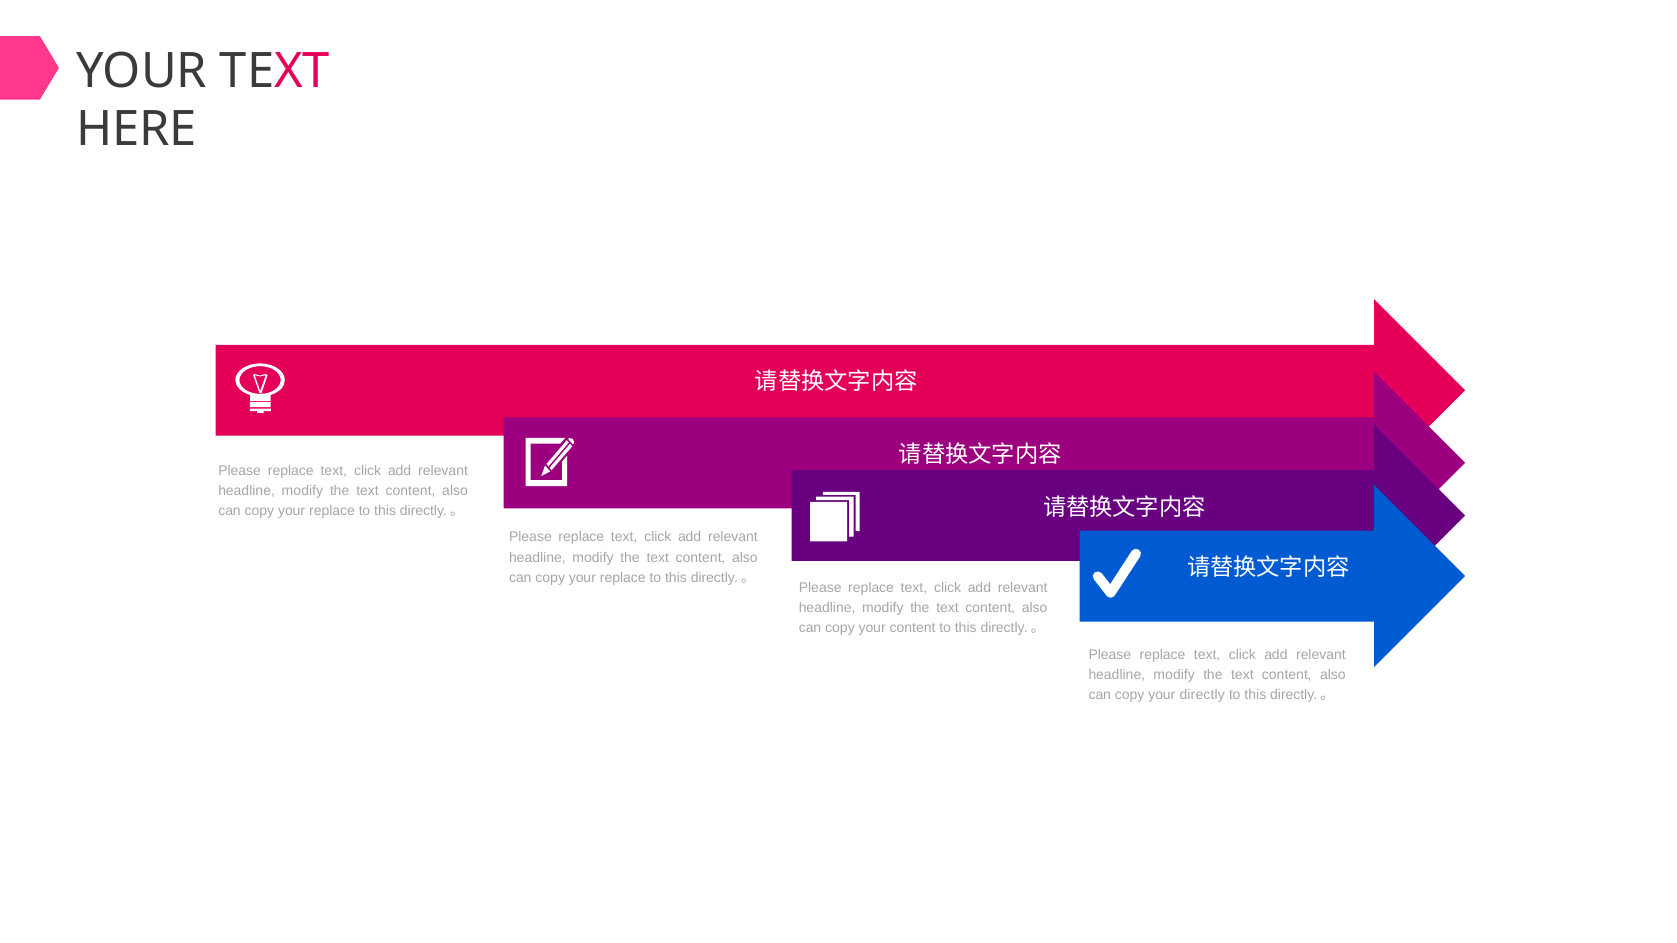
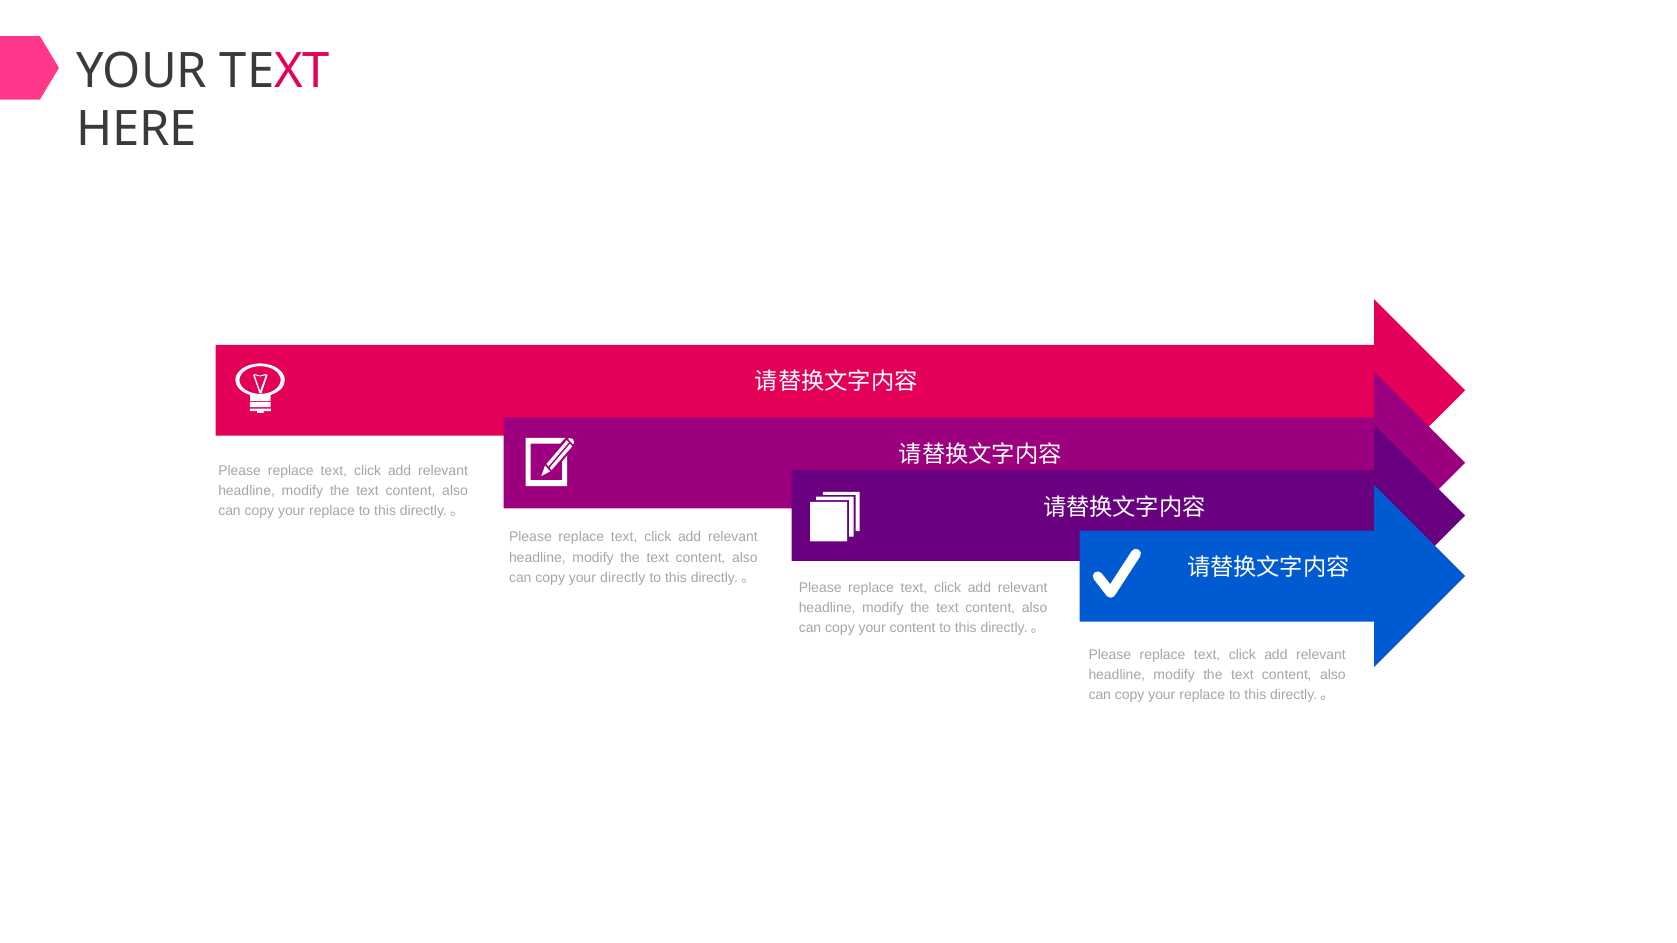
replace at (623, 578): replace -> directly
directly at (1202, 695): directly -> replace
